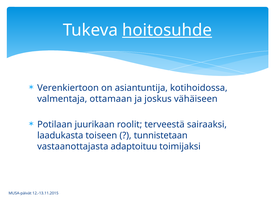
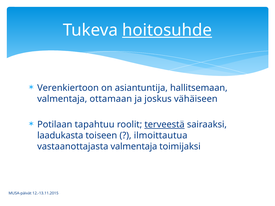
kotihoidossa: kotihoidossa -> hallitsemaan
juurikaan: juurikaan -> tapahtuu
terveestä underline: none -> present
tunnistetaan: tunnistetaan -> ilmoittautua
vastaanottajasta adaptoituu: adaptoituu -> valmentaja
